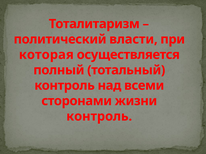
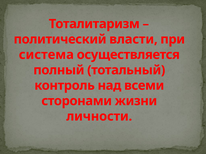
которая: которая -> система
контроль at (99, 117): контроль -> личности
